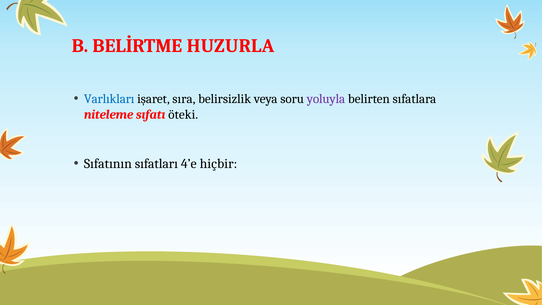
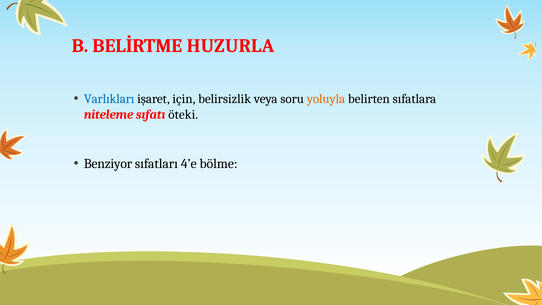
sıra: sıra -> için
yoluyla colour: purple -> orange
Sıfatının: Sıfatının -> Benziyor
hiçbir: hiçbir -> bölme
